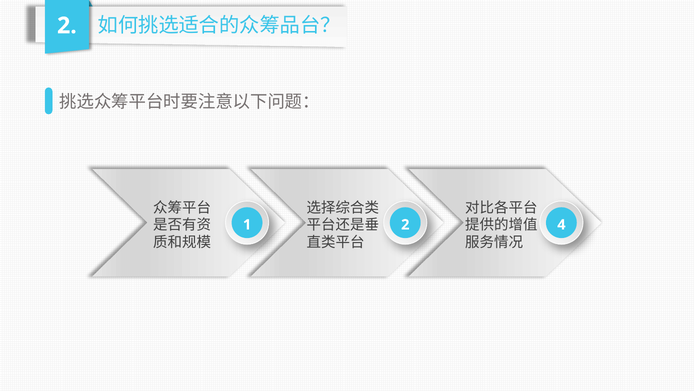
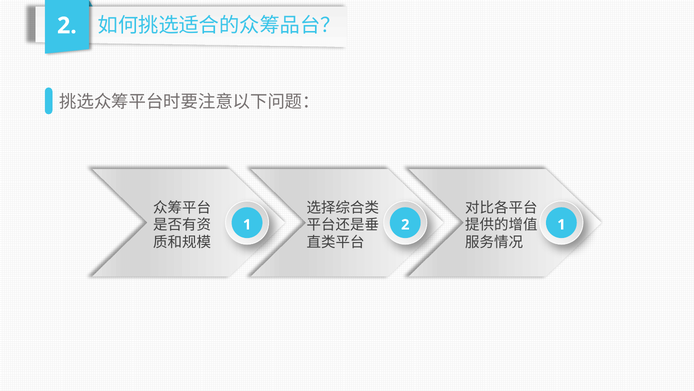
2 4: 4 -> 1
